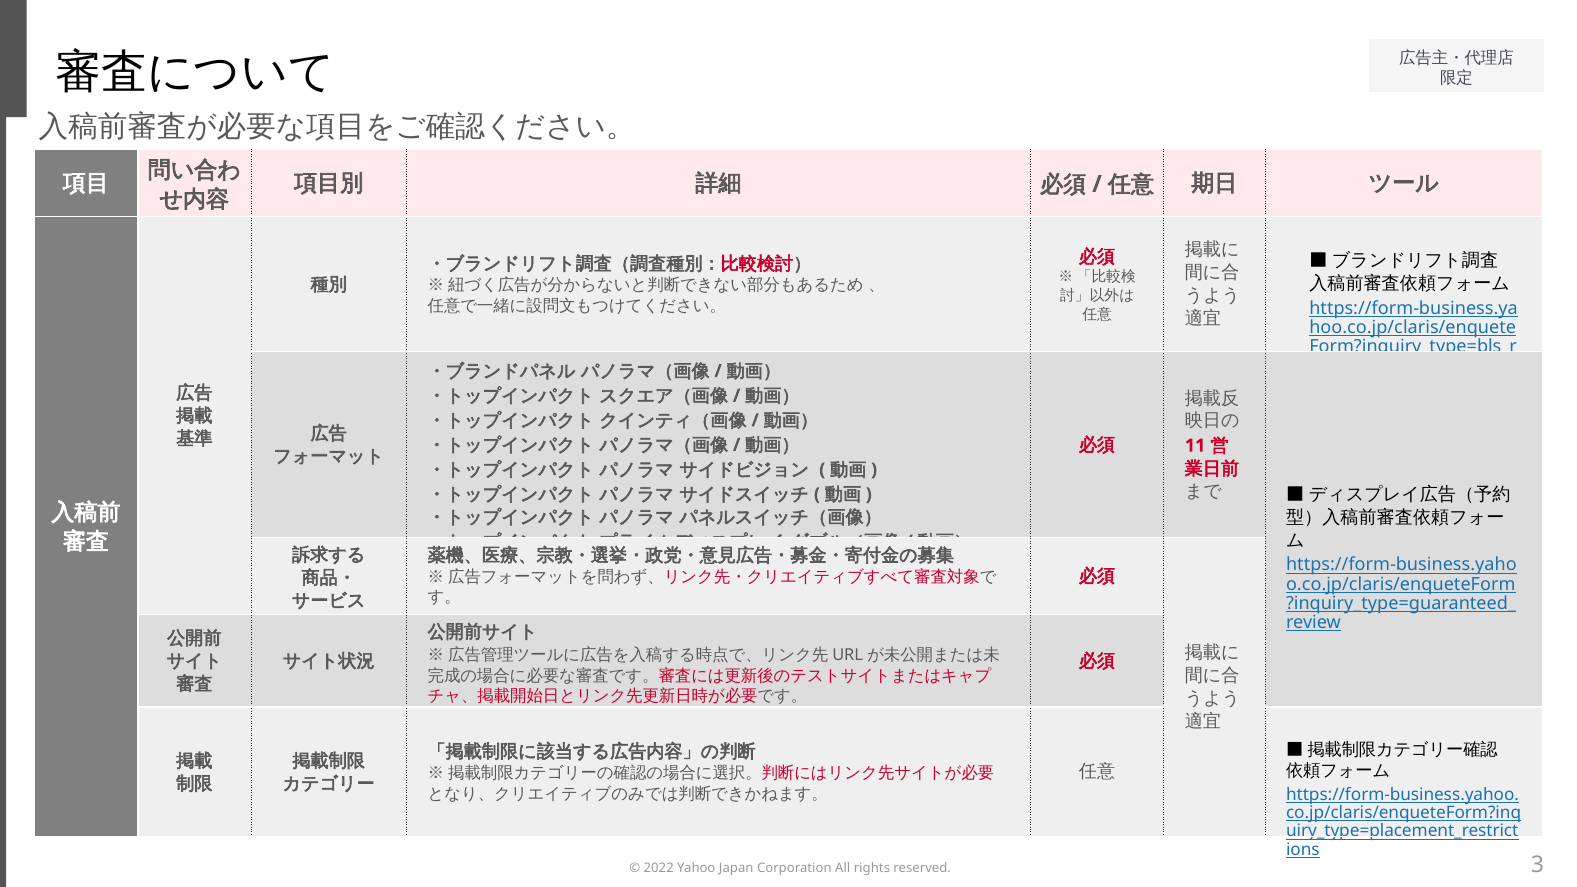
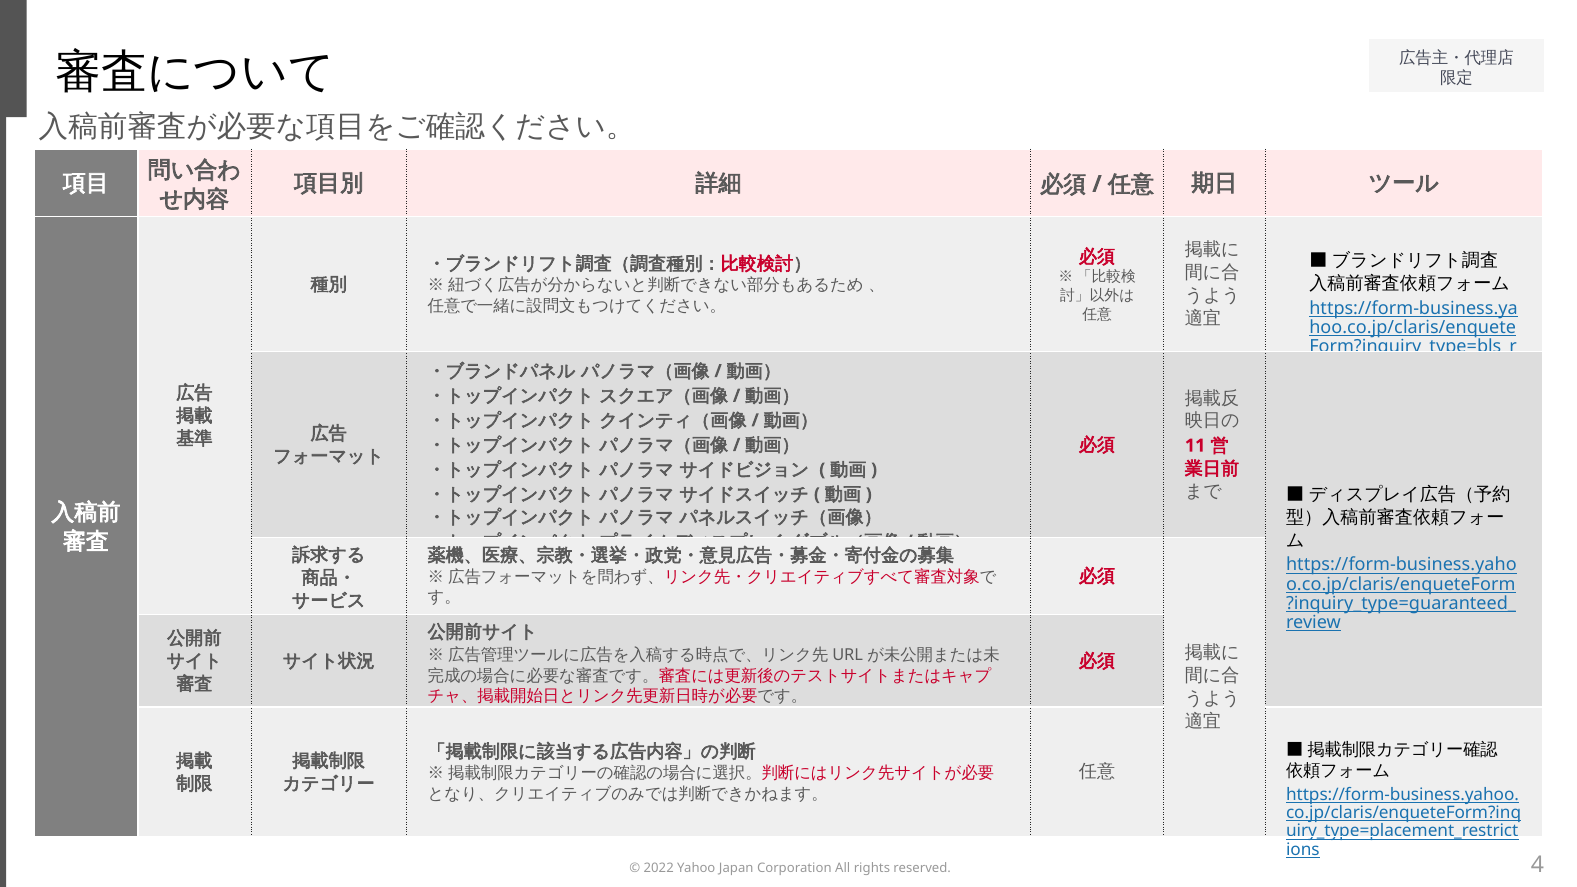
3: 3 -> 4
